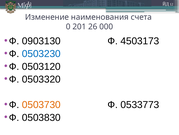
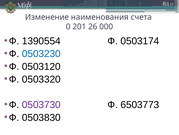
0903130: 0903130 -> 1390554
4503173: 4503173 -> 0503174
0503730 colour: orange -> purple
0533773: 0533773 -> 6503773
